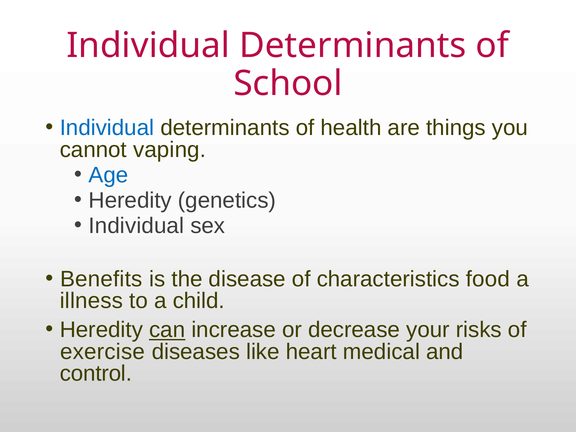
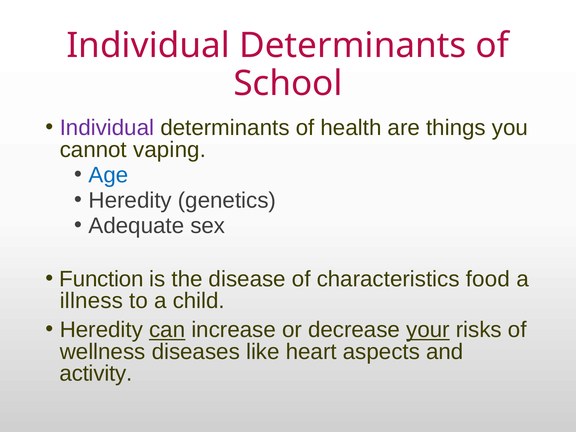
Individual at (107, 128) colour: blue -> purple
Individual at (136, 226): Individual -> Adequate
Benefits: Benefits -> Function
your underline: none -> present
exercise: exercise -> wellness
medical: medical -> aspects
control: control -> activity
